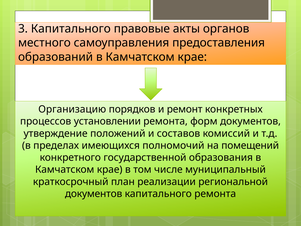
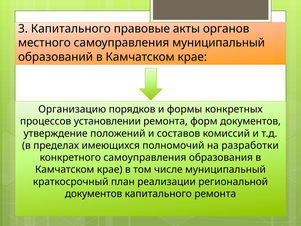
самоуправления предоставления: предоставления -> муниципальный
ремонт: ремонт -> формы
помещений: помещений -> разработки
конкретного государственной: государственной -> самоуправления
